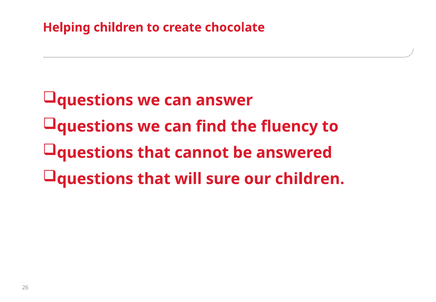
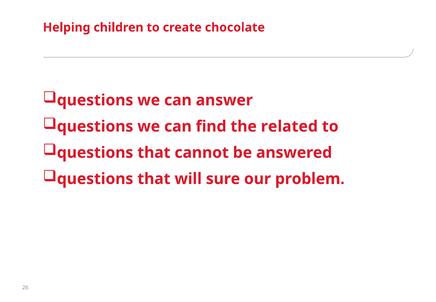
fluency: fluency -> related
our children: children -> problem
